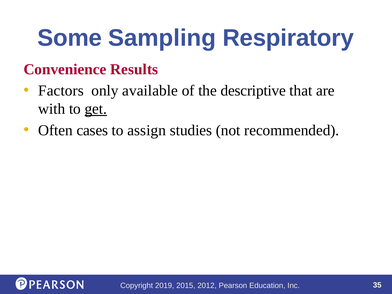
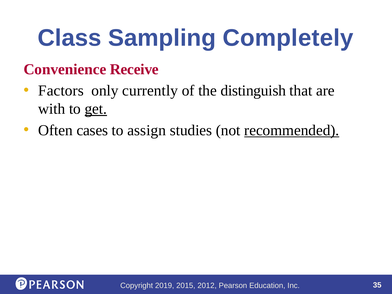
Some: Some -> Class
Respiratory: Respiratory -> Completely
Results: Results -> Receive
available: available -> currently
descriptive: descriptive -> distinguish
recommended underline: none -> present
